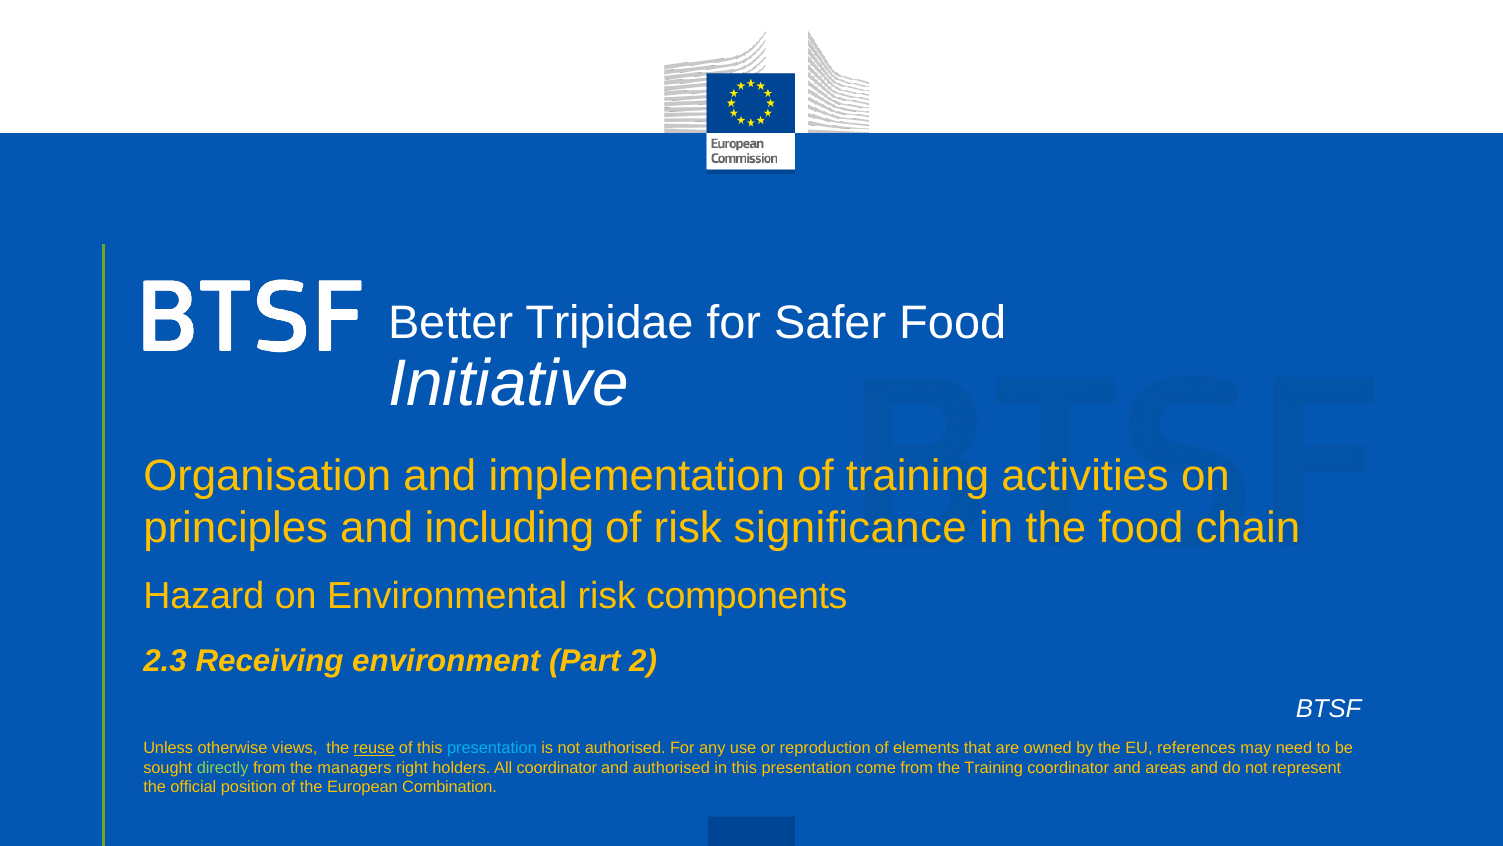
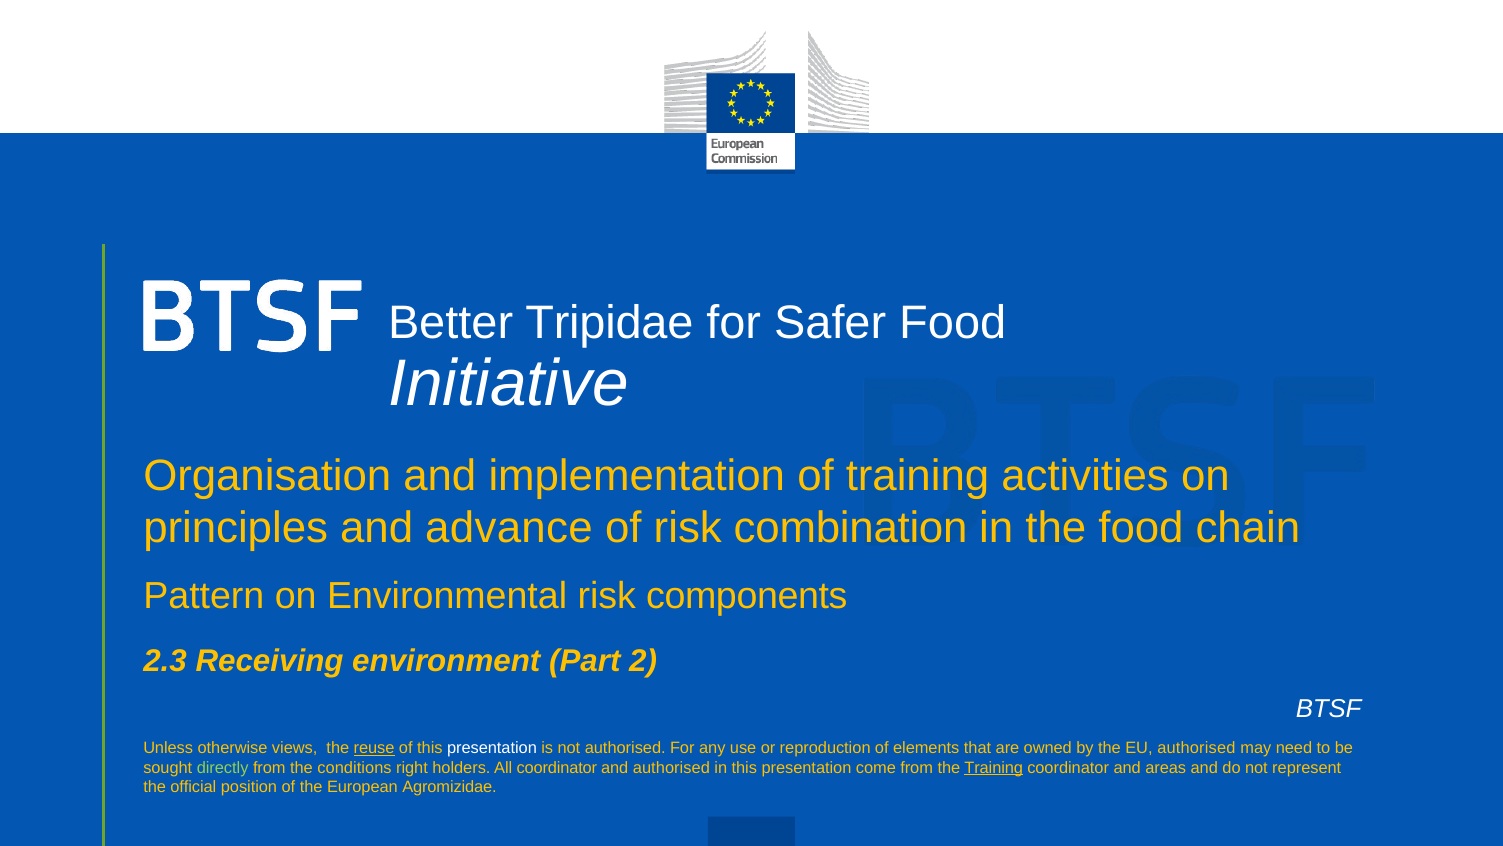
including: including -> advance
significance: significance -> combination
Hazard: Hazard -> Pattern
presentation at (492, 747) colour: light blue -> white
EU references: references -> authorised
managers: managers -> conditions
Training at (994, 767) underline: none -> present
Combination: Combination -> Agromizidae
